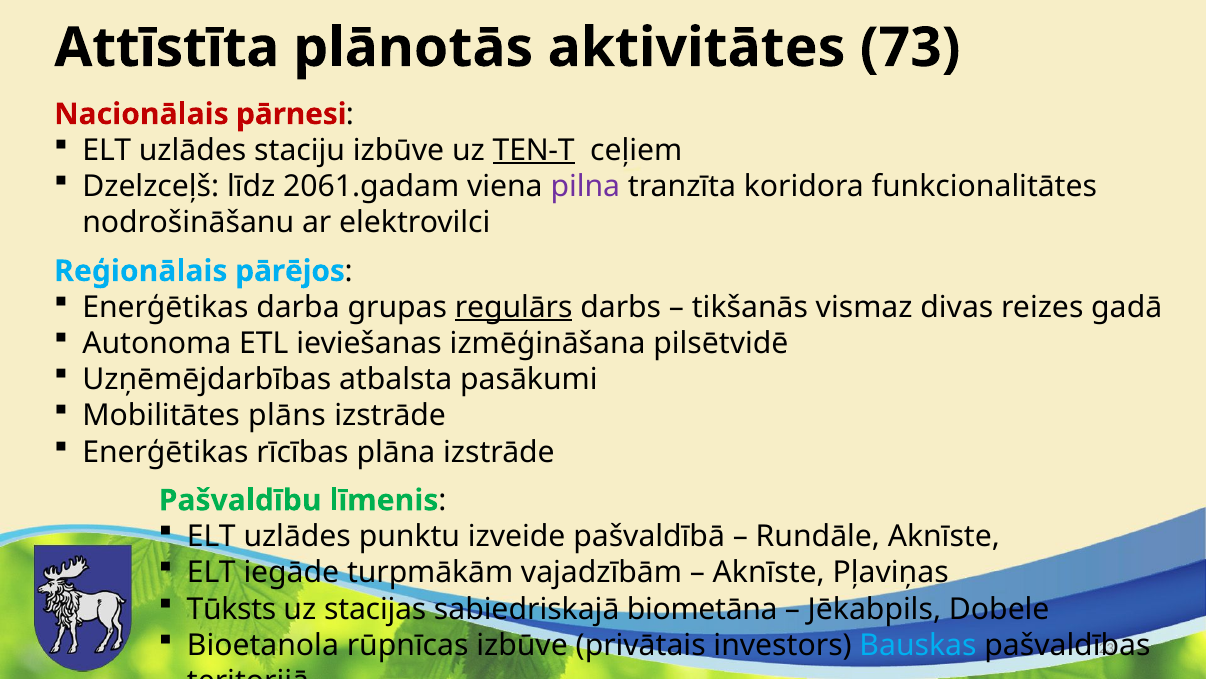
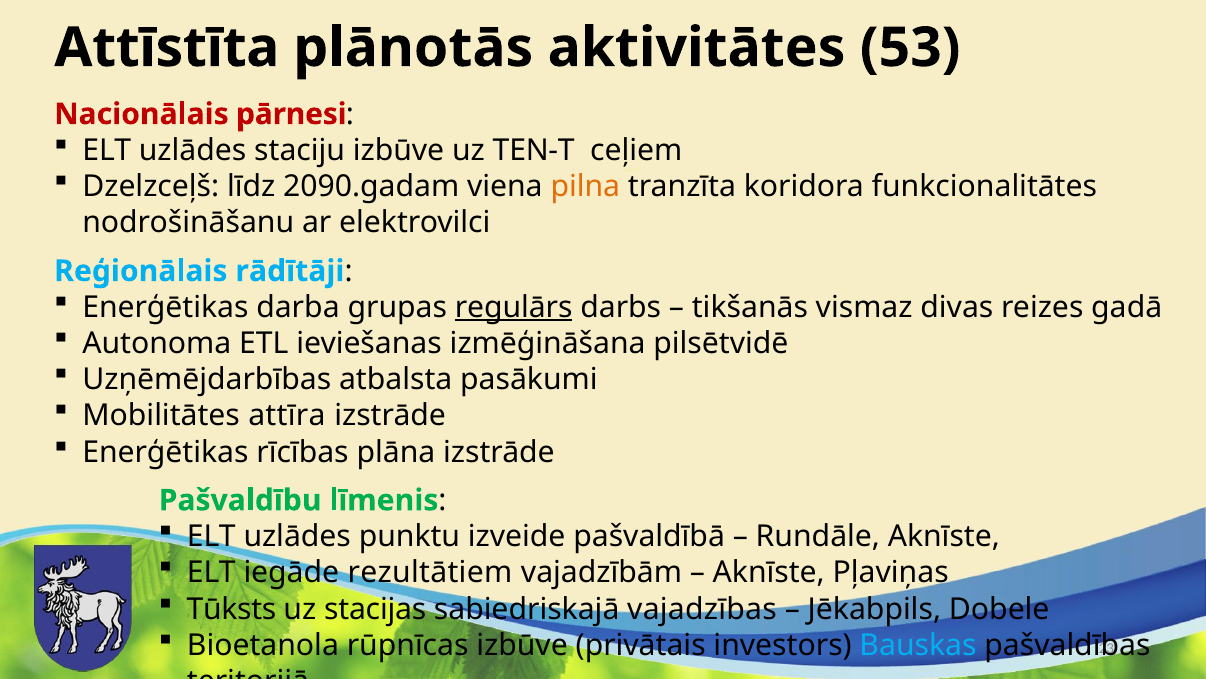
73: 73 -> 53
TEN-T underline: present -> none
2061.gadam: 2061.gadam -> 2090.gadam
pilna colour: purple -> orange
pārējos: pārējos -> rādītāji
plāns: plāns -> attīra
turpmākām: turpmākām -> rezultātiem
biometāna: biometāna -> vajadzības
